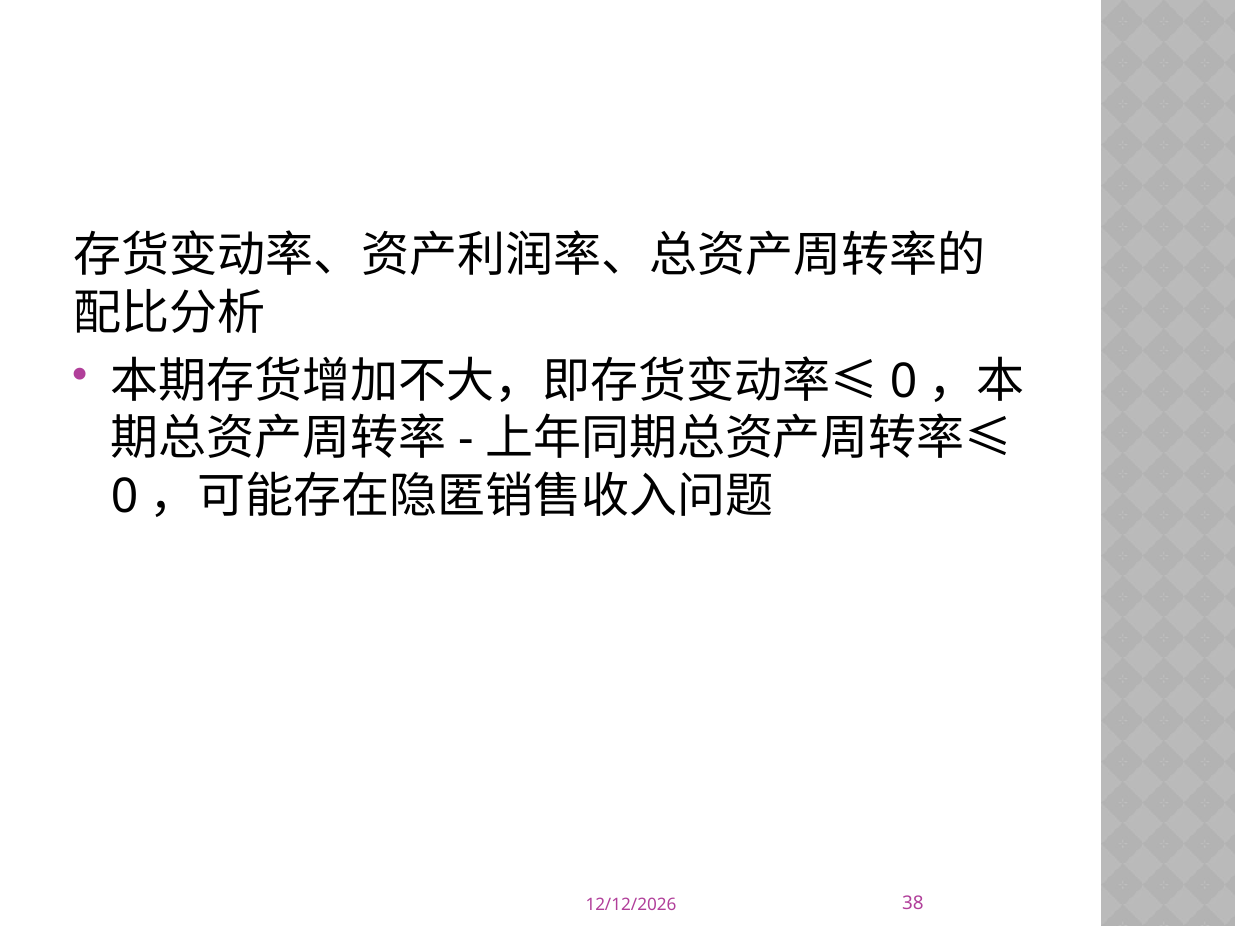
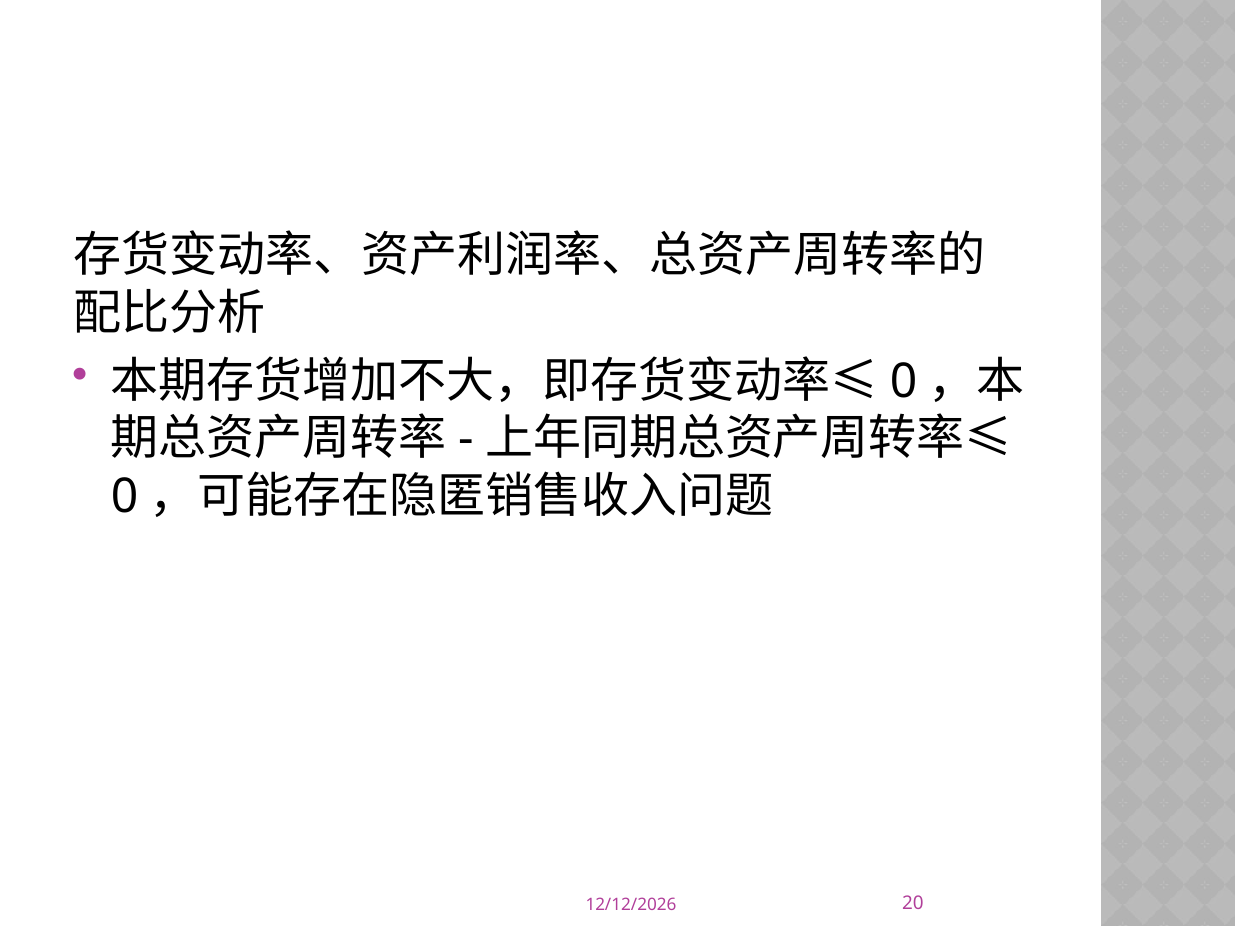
38: 38 -> 20
